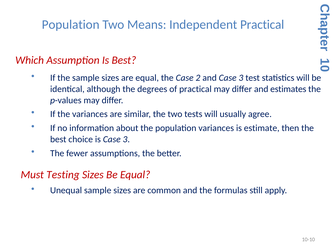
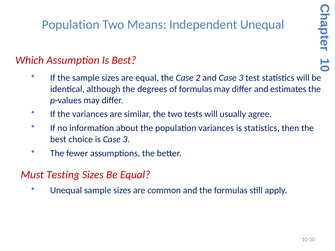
Independent Practical: Practical -> Unequal
of practical: practical -> formulas
is estimate: estimate -> statistics
